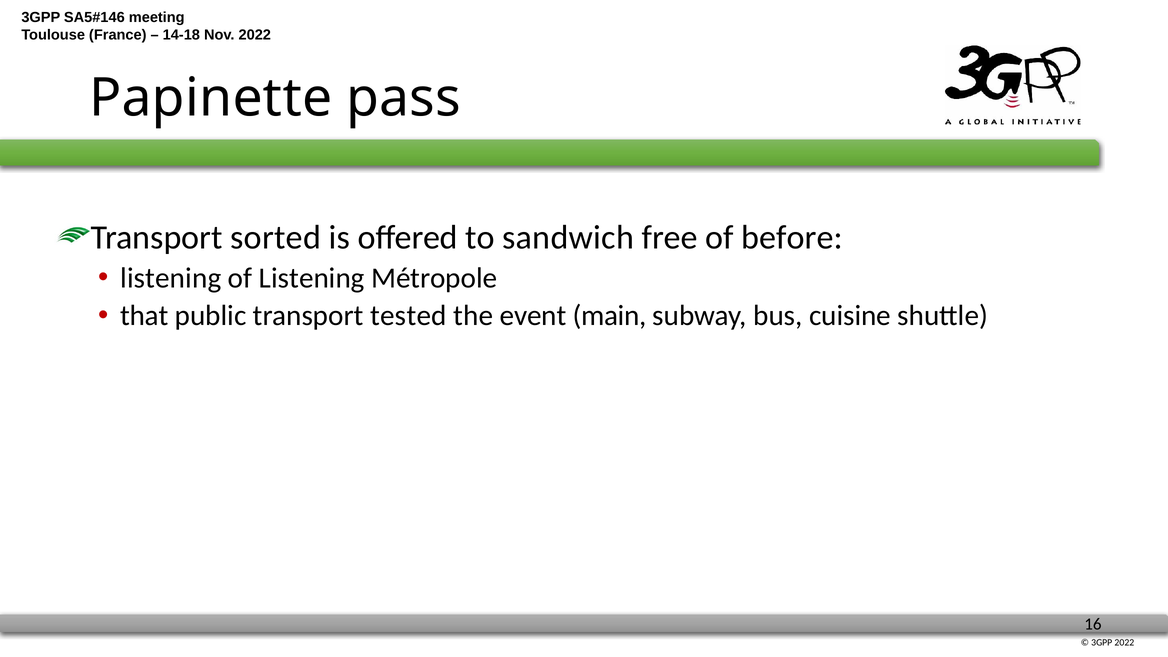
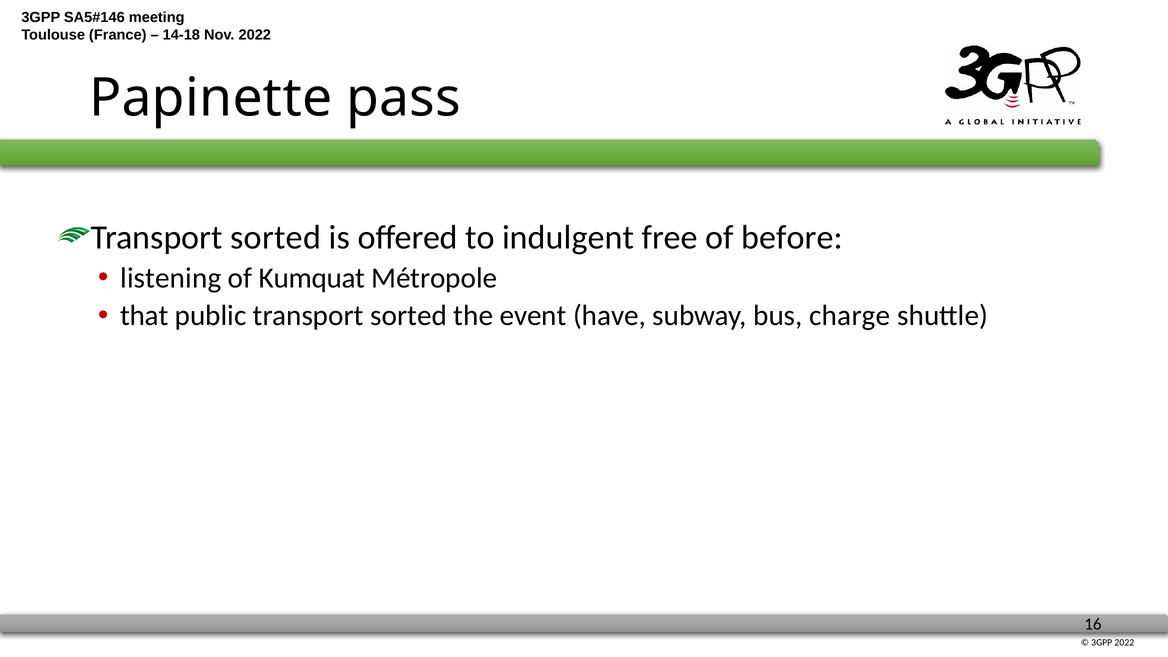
sandwich: sandwich -> indulgent
of Listening: Listening -> Kumquat
public transport tested: tested -> sorted
main: main -> have
cuisine: cuisine -> charge
